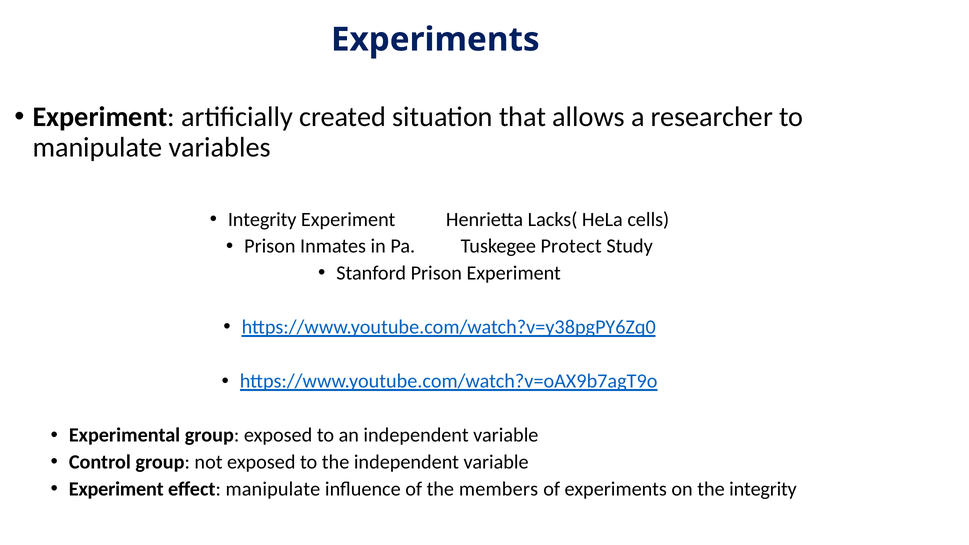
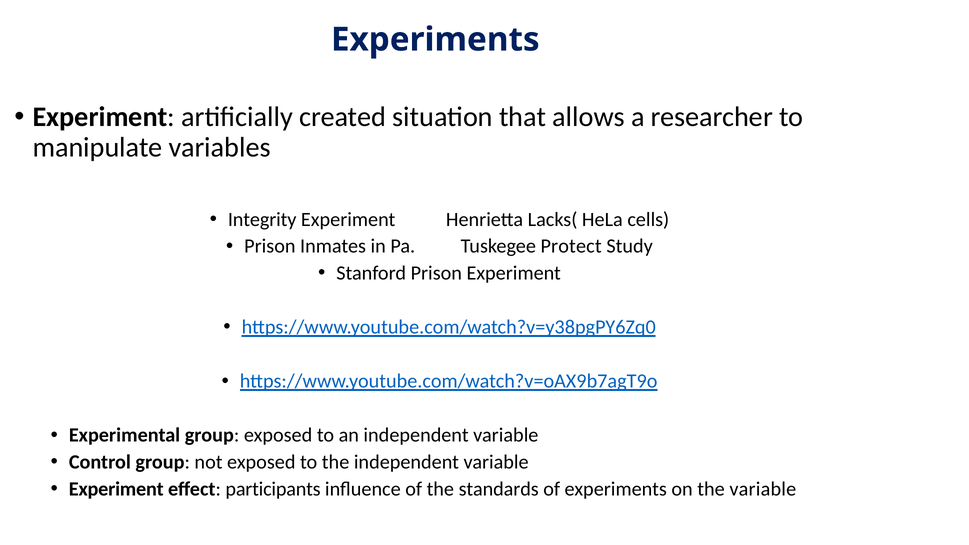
effect manipulate: manipulate -> participants
members: members -> standards
the integrity: integrity -> variable
